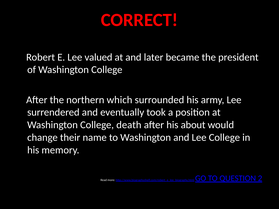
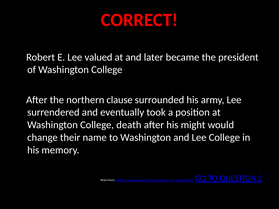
which: which -> clause
about: about -> might
